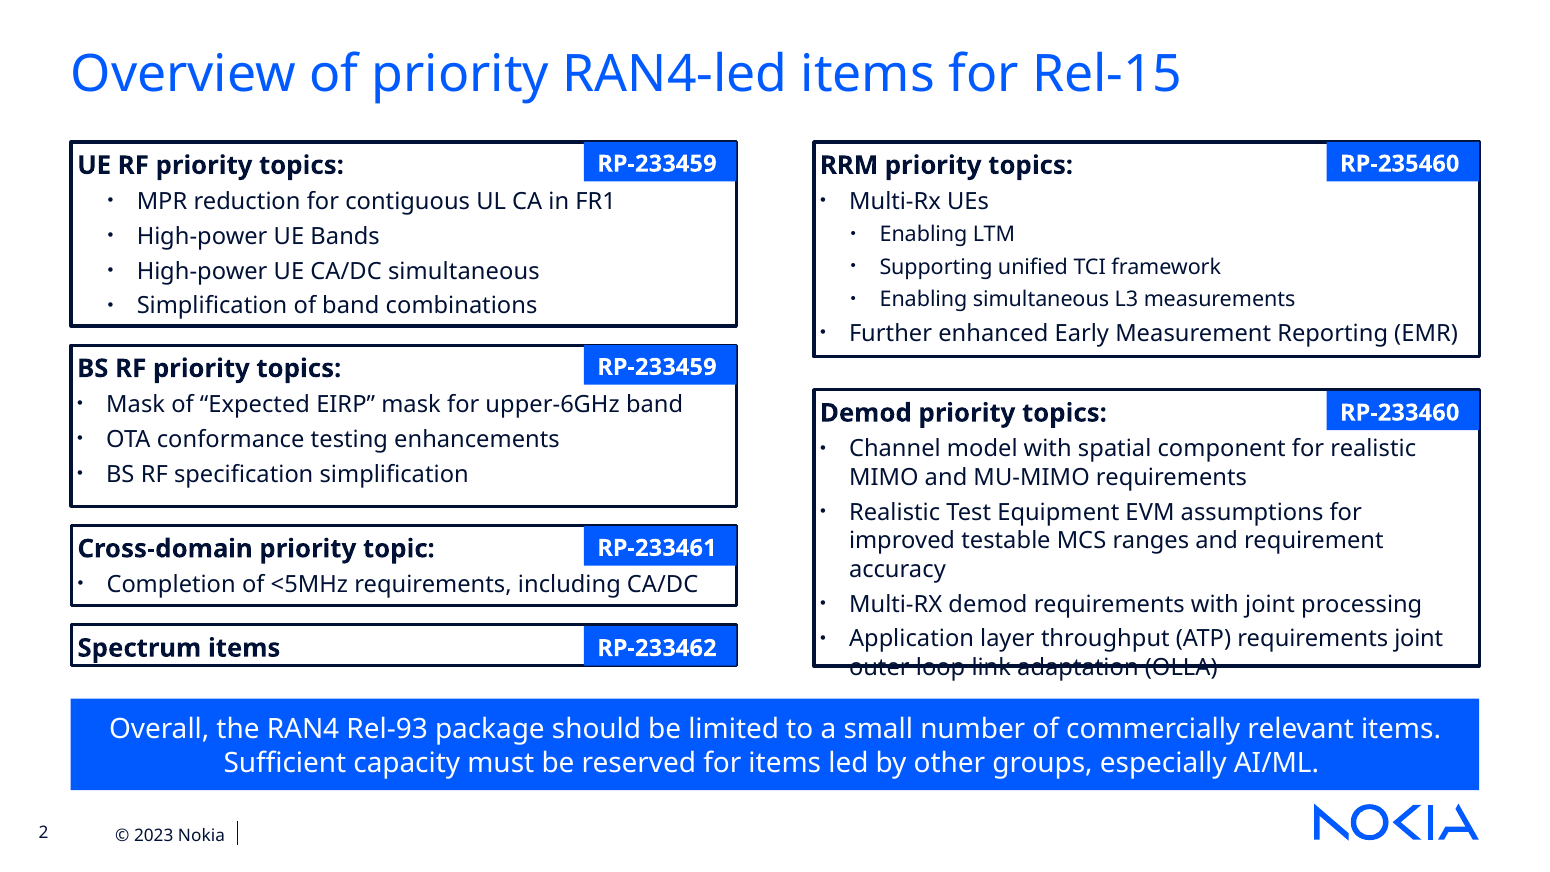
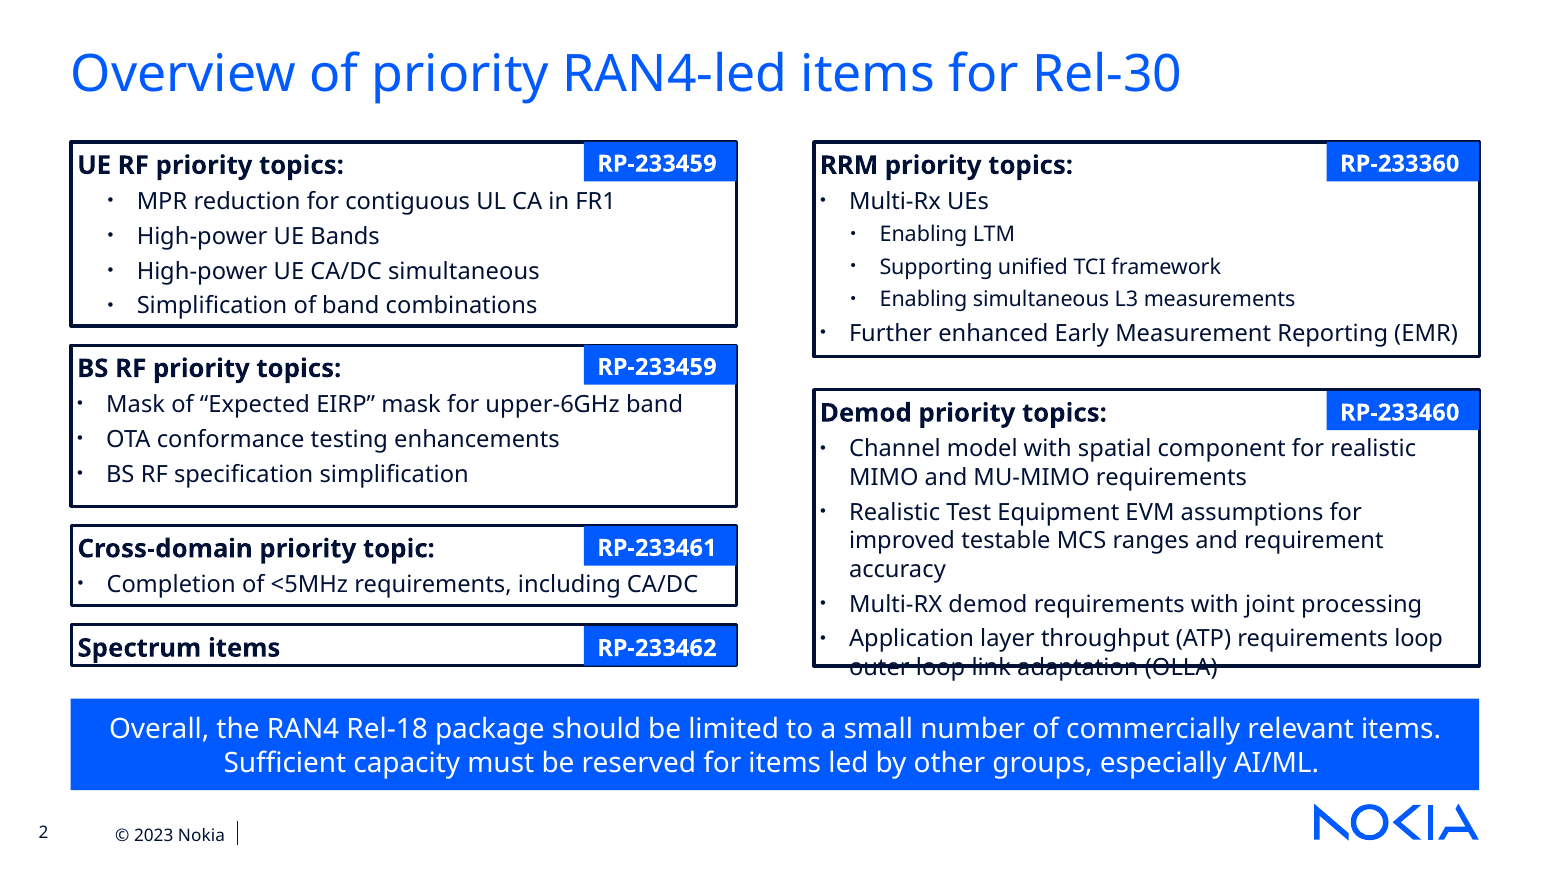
Rel-15: Rel-15 -> Rel-30
RP-235460: RP-235460 -> RP-233360
requirements joint: joint -> loop
Rel-93: Rel-93 -> Rel-18
